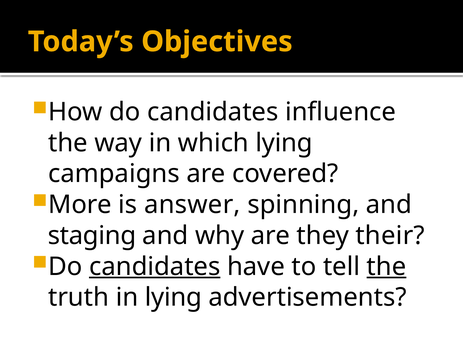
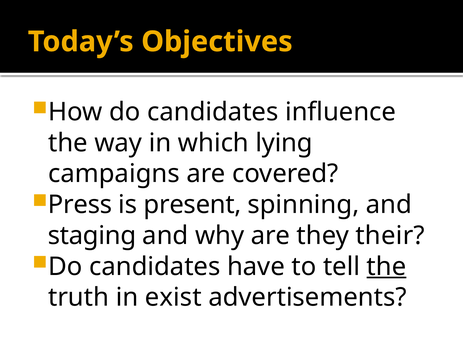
More: More -> Press
answer: answer -> present
candidates at (155, 266) underline: present -> none
in lying: lying -> exist
